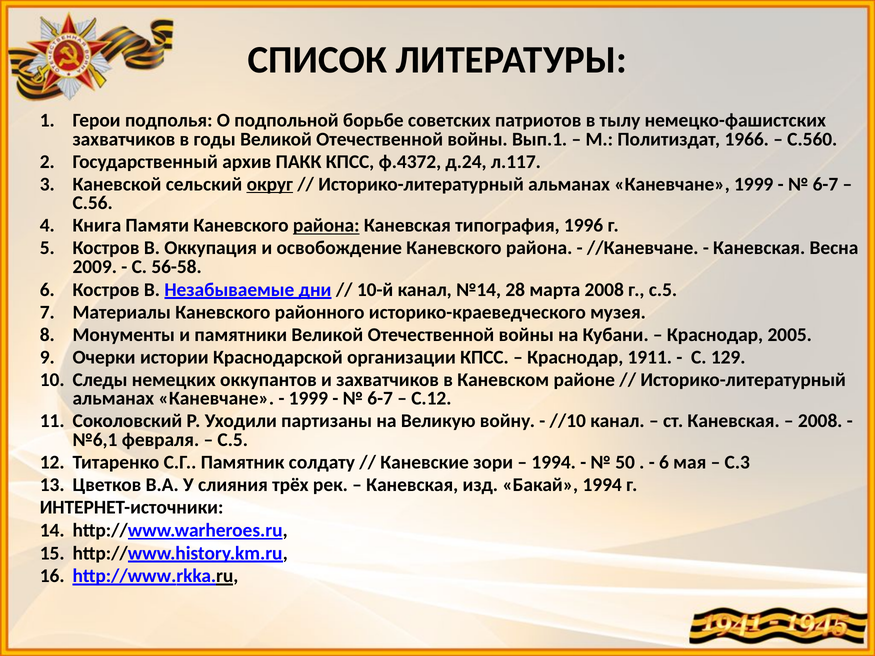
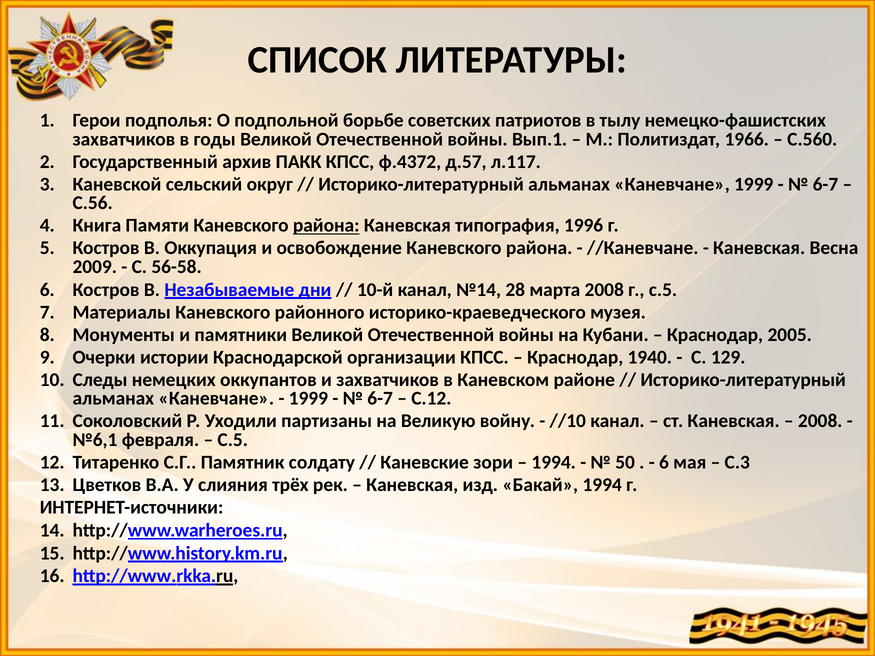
д.24: д.24 -> д.57
округ underline: present -> none
1911: 1911 -> 1940
